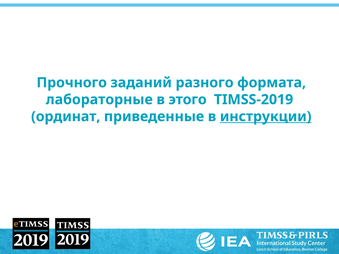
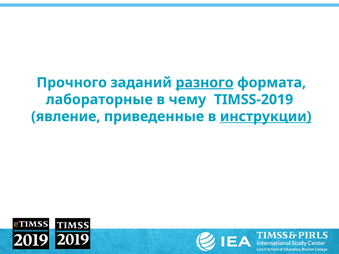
разного underline: none -> present
этого: этого -> чему
ординат: ординат -> явление
